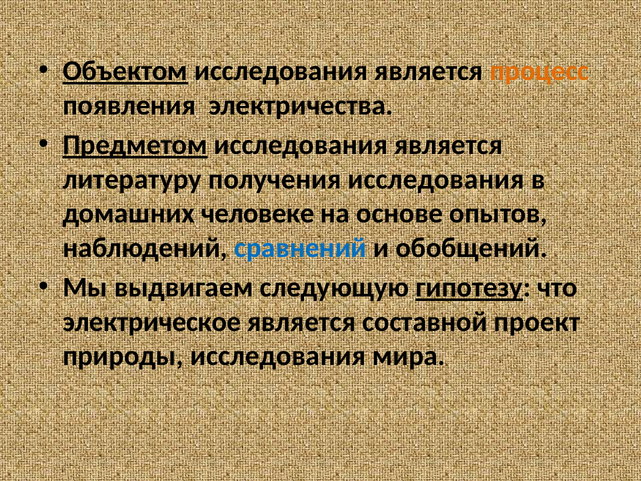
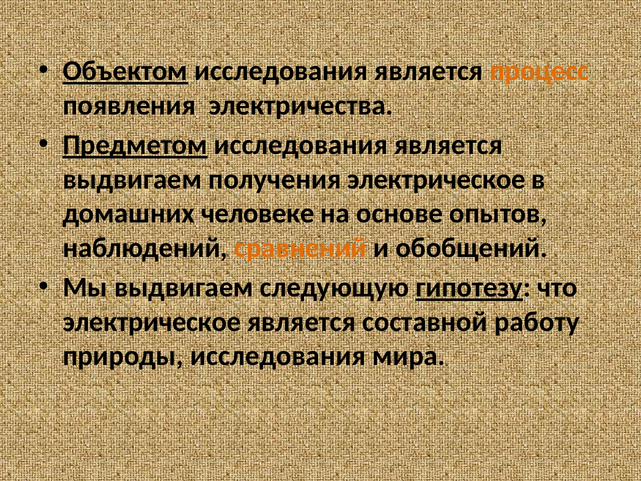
литературу at (132, 179): литературу -> выдвигаем
получения исследования: исследования -> электрическое
сравнений colour: blue -> orange
проект: проект -> работу
